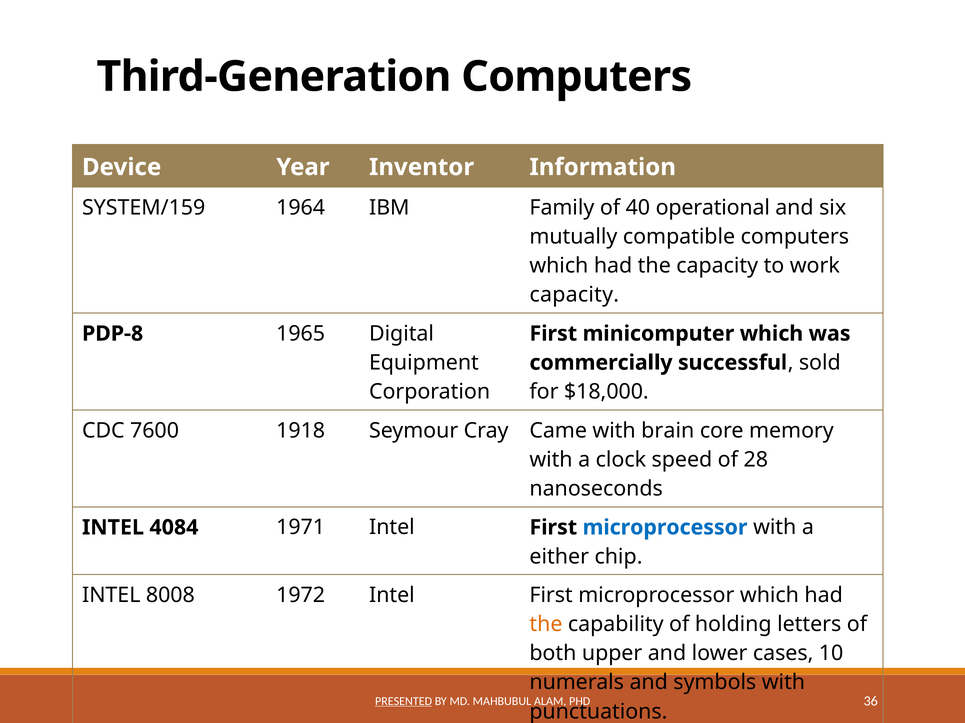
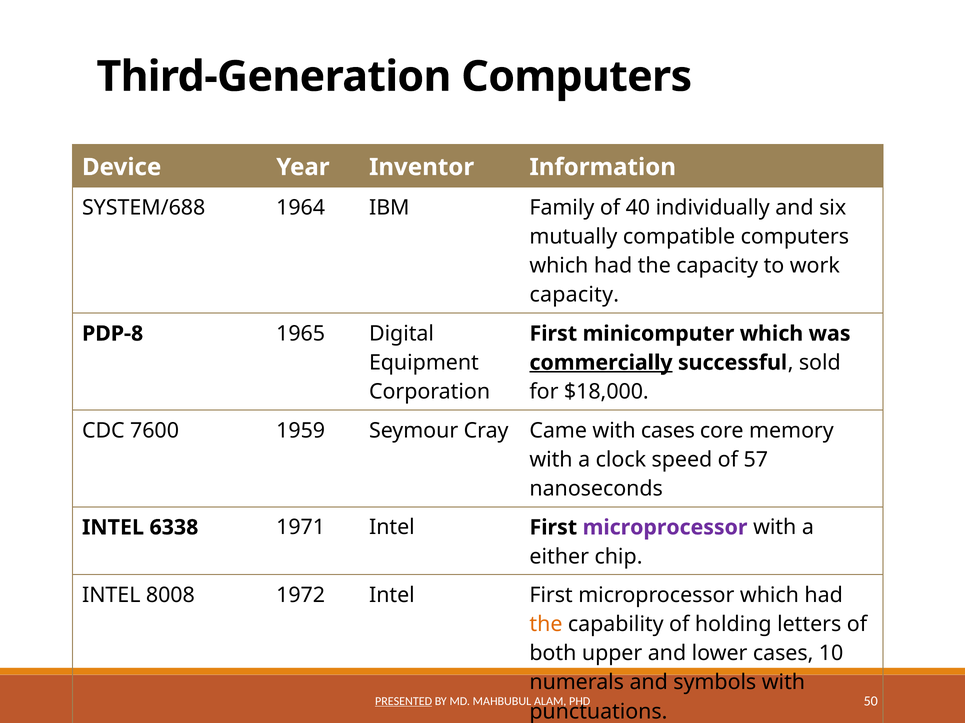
SYSTEM/159: SYSTEM/159 -> SYSTEM/688
operational: operational -> individually
commercially underline: none -> present
1918: 1918 -> 1959
with brain: brain -> cases
28: 28 -> 57
4084: 4084 -> 6338
microprocessor at (665, 528) colour: blue -> purple
36: 36 -> 50
